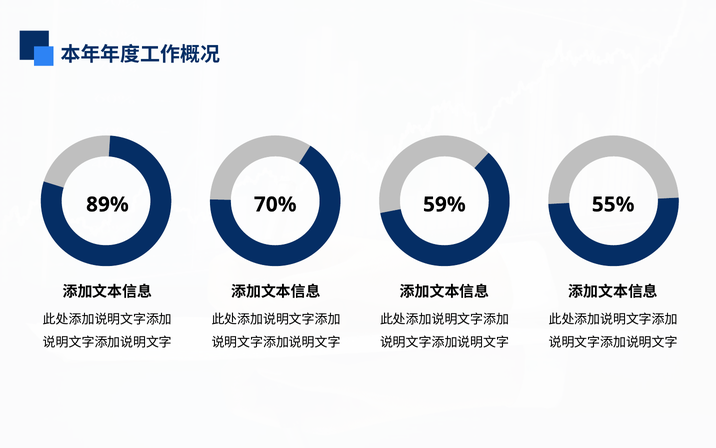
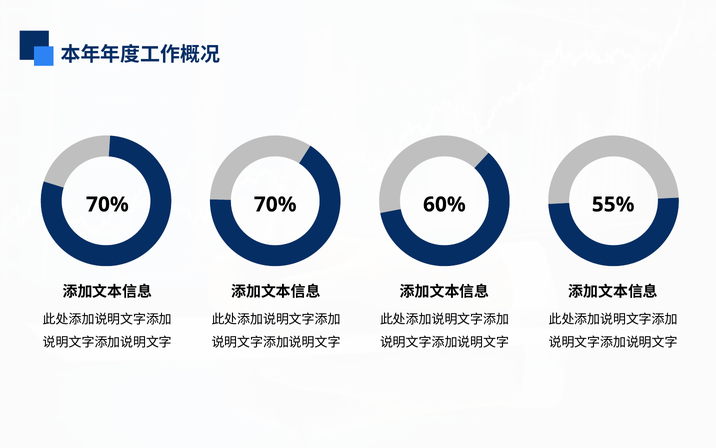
89% at (107, 204): 89% -> 70%
59%: 59% -> 60%
